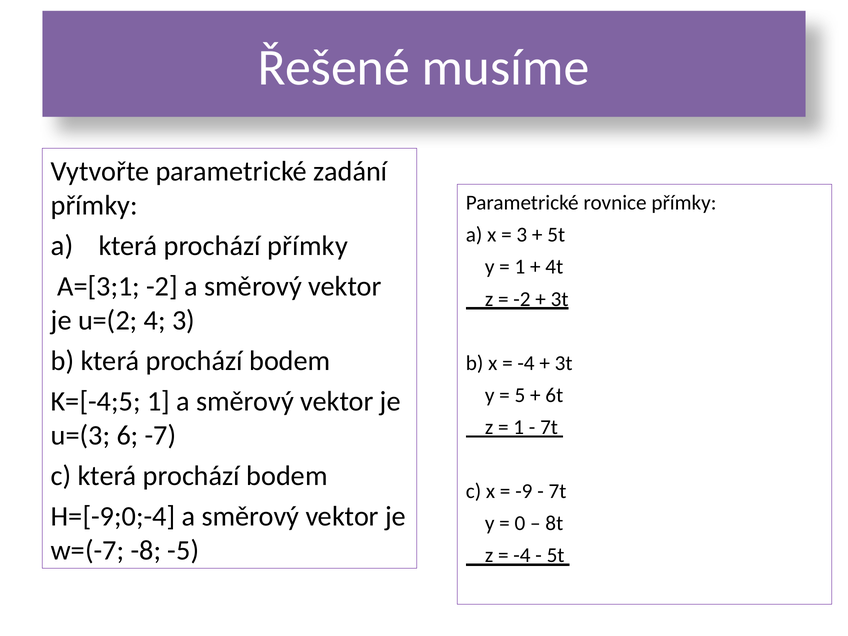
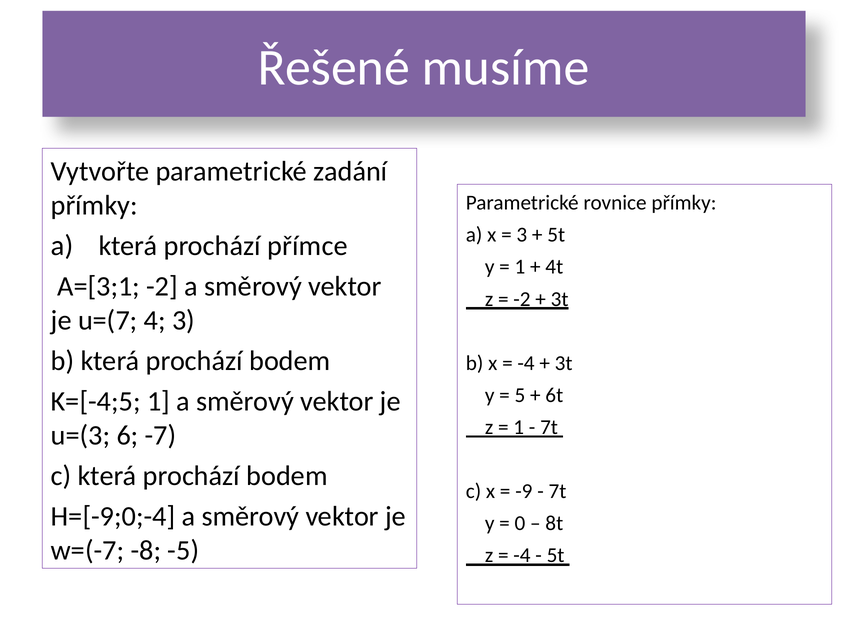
prochází přímky: přímky -> přímce
u=(2: u=(2 -> u=(7
